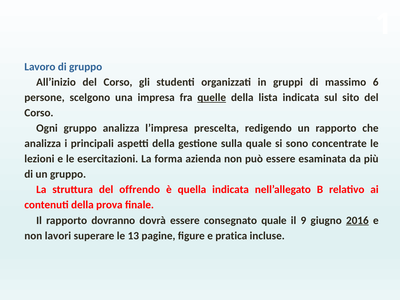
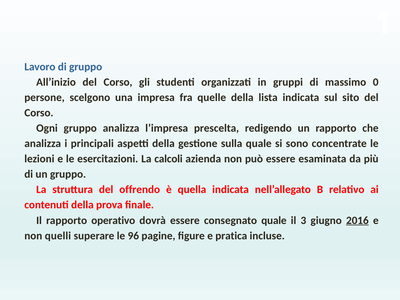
6: 6 -> 0
quelle underline: present -> none
forma: forma -> calcoli
dovranno: dovranno -> operativo
9: 9 -> 3
lavori: lavori -> quelli
13: 13 -> 96
